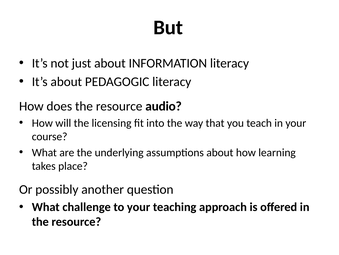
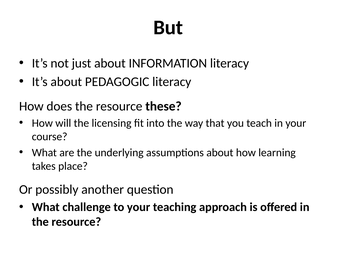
audio: audio -> these
